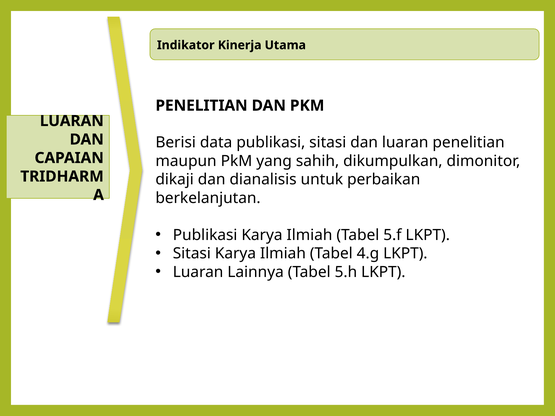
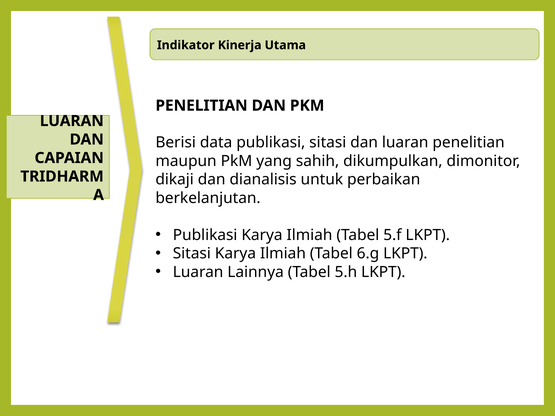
4.g: 4.g -> 6.g
